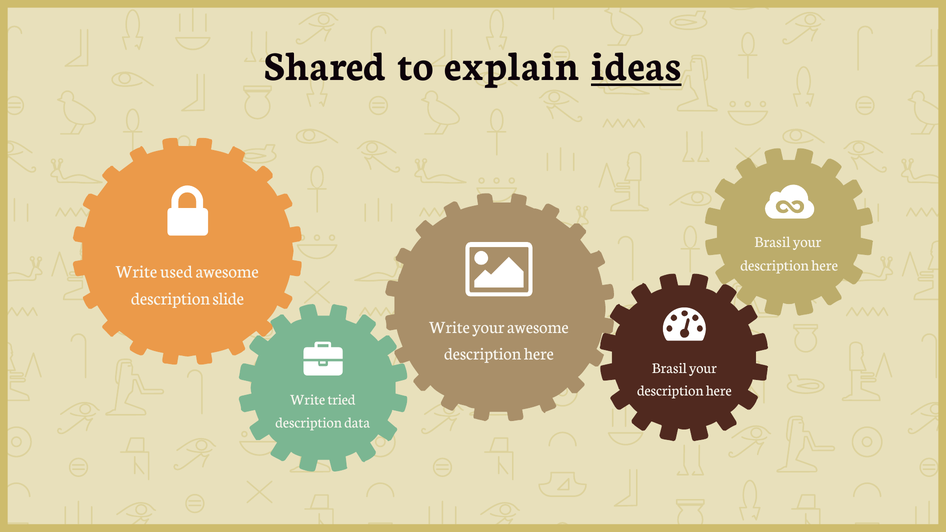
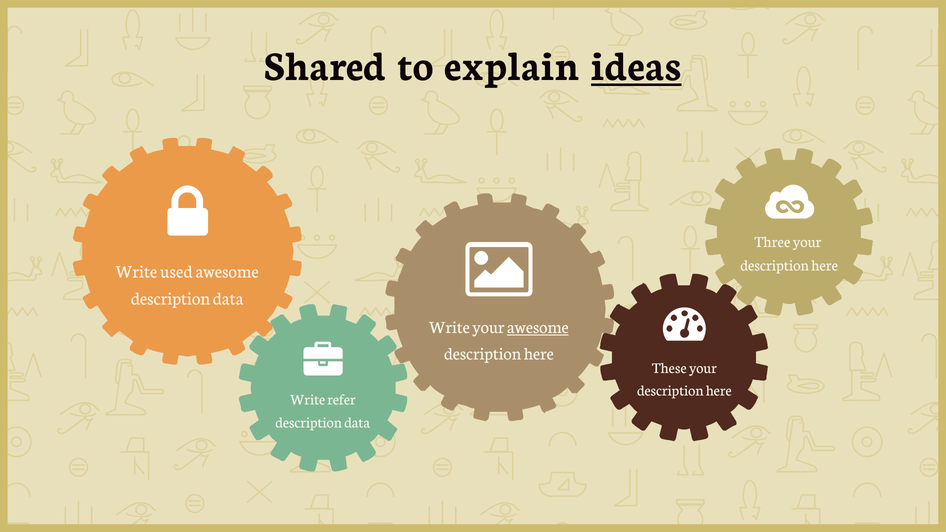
Brasil at (772, 242): Brasil -> Three
slide at (228, 299): slide -> data
awesome at (538, 327) underline: none -> present
Brasil at (669, 368): Brasil -> These
tried: tried -> refer
